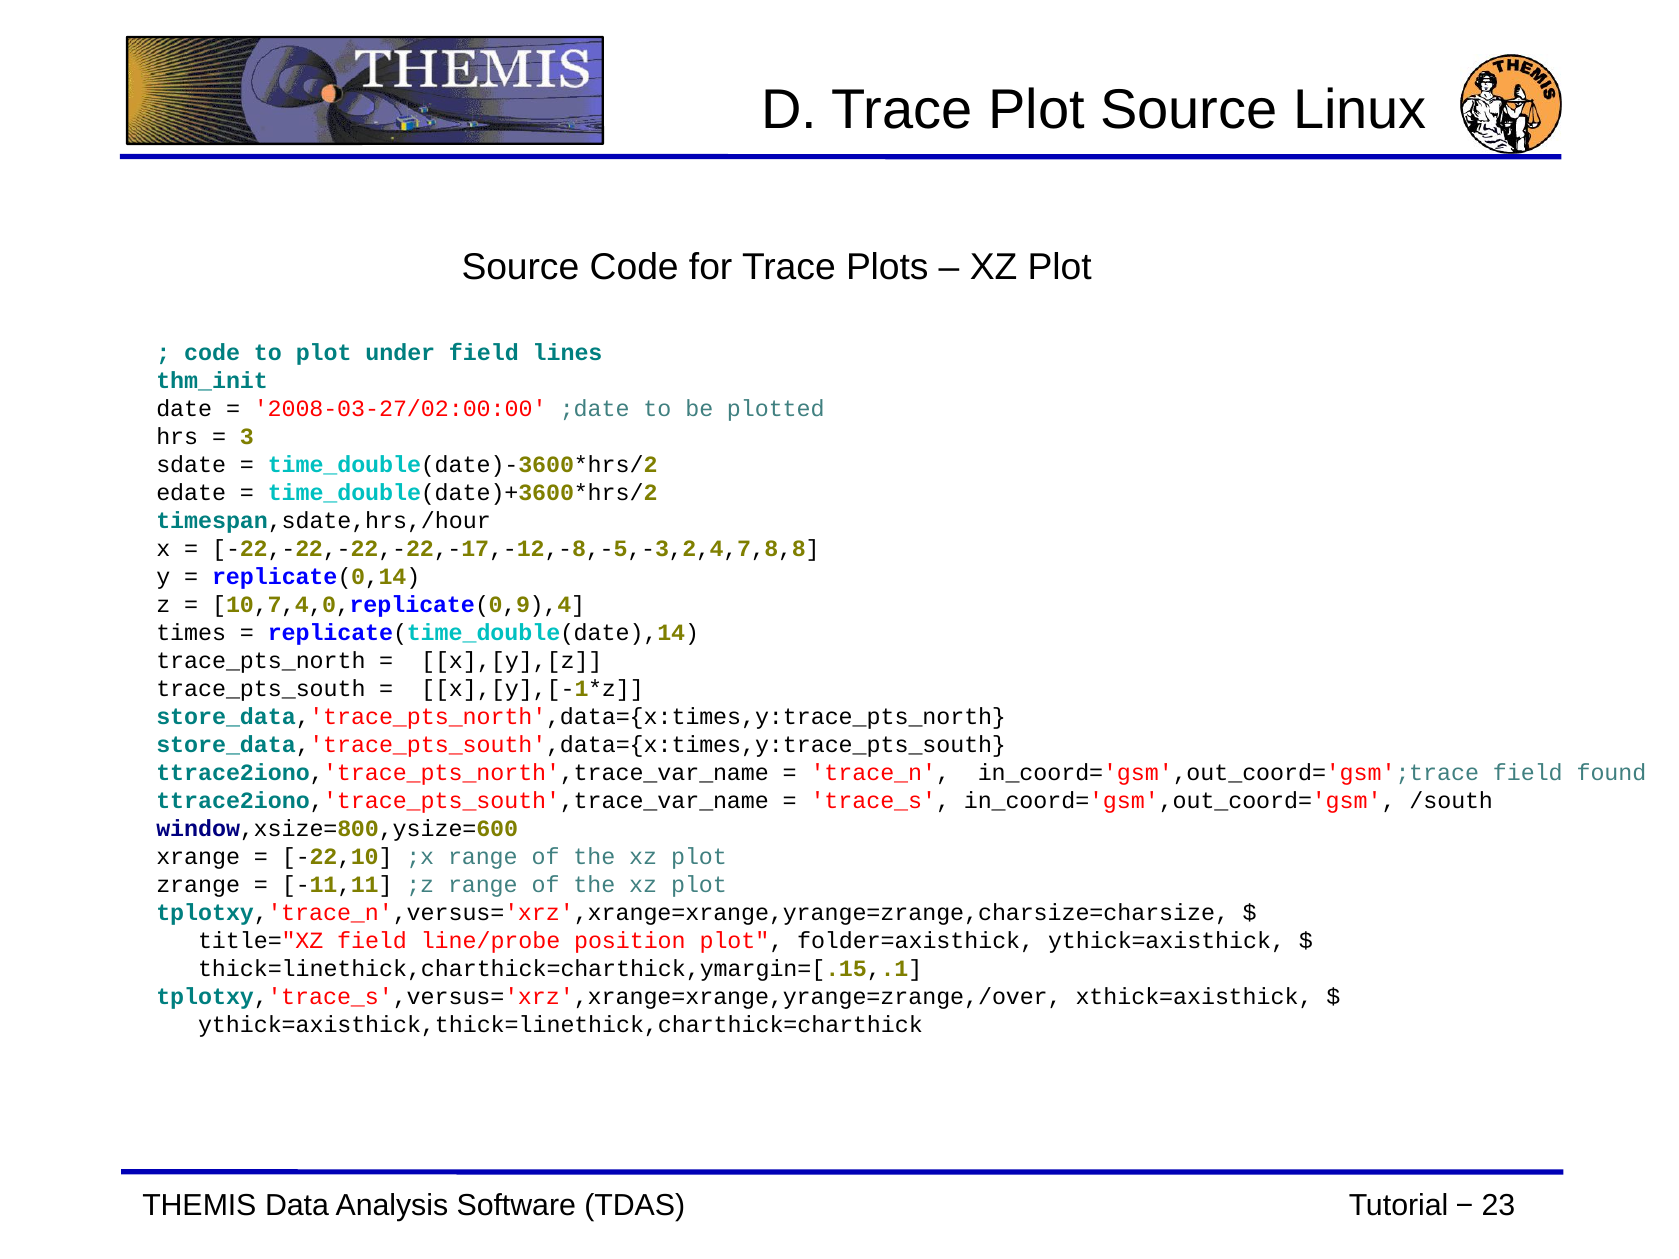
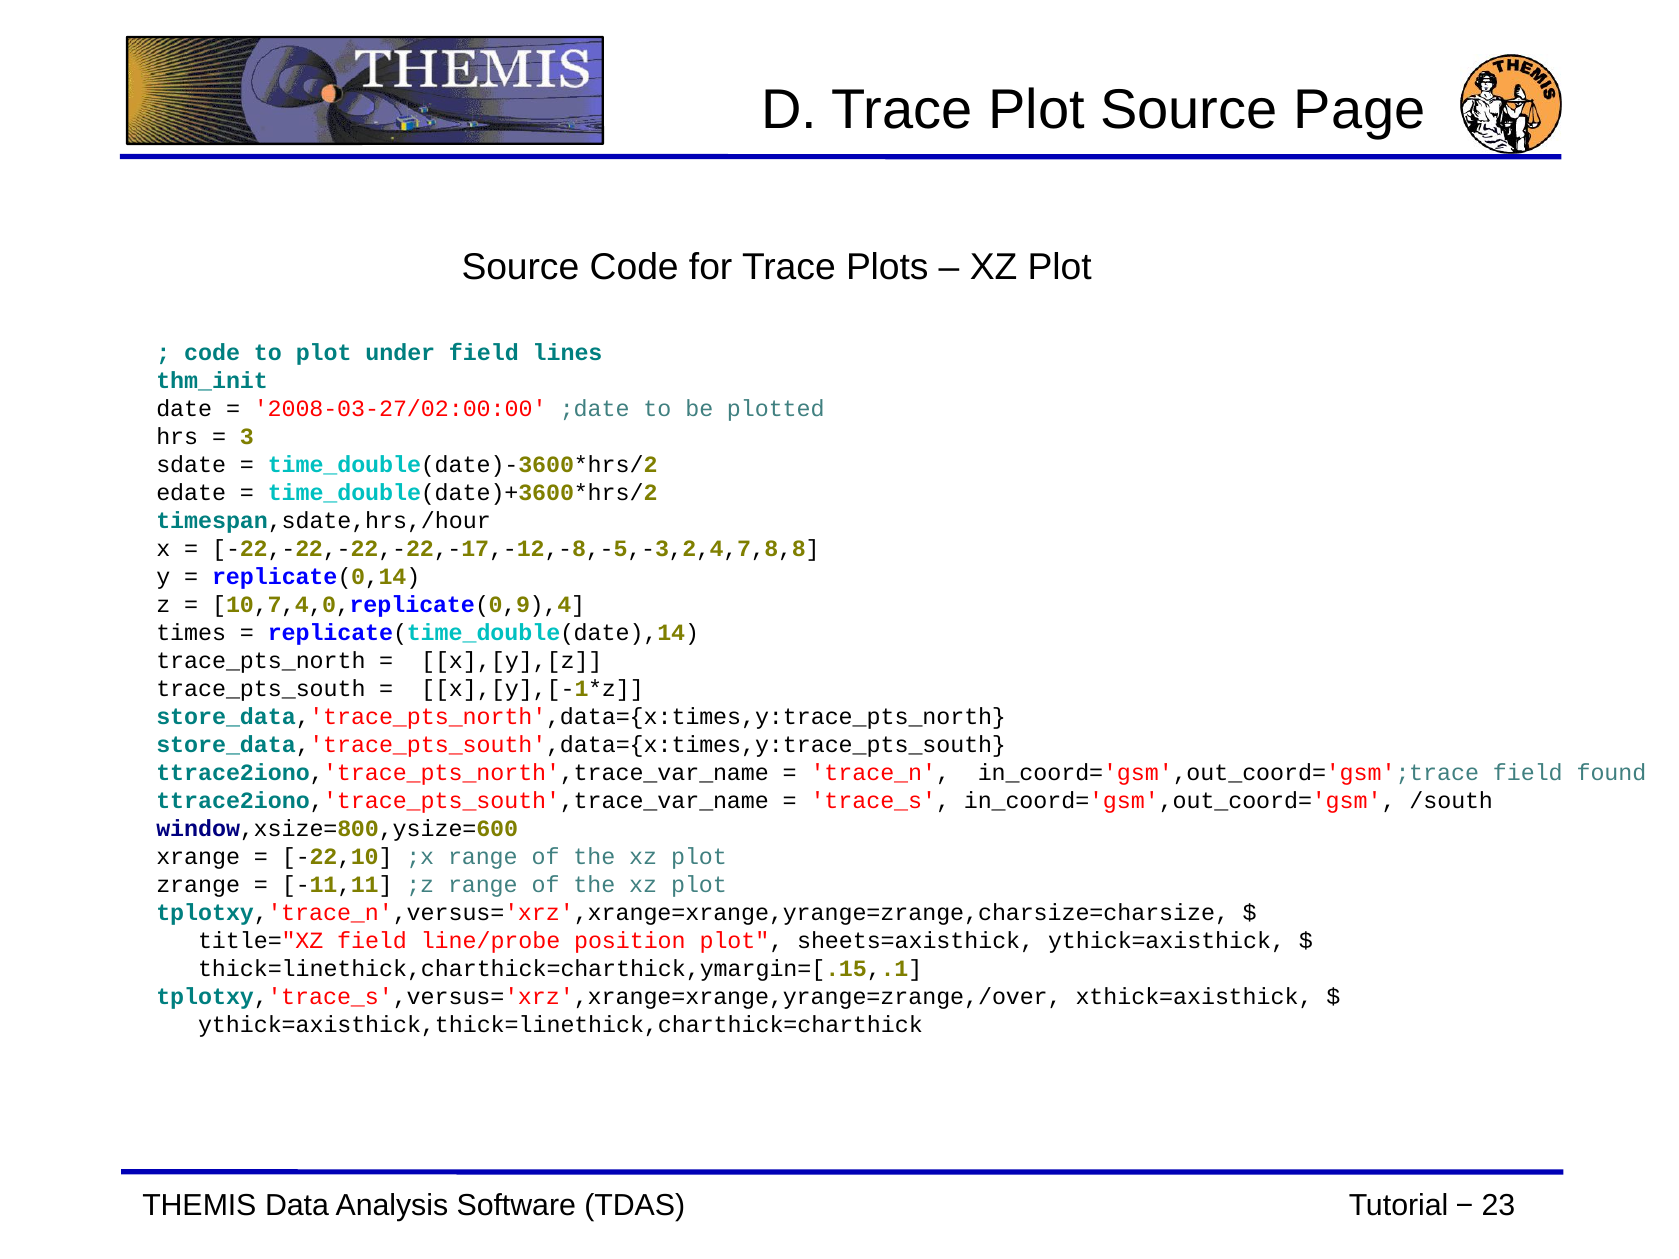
Linux: Linux -> Page
folder=axisthick: folder=axisthick -> sheets=axisthick
